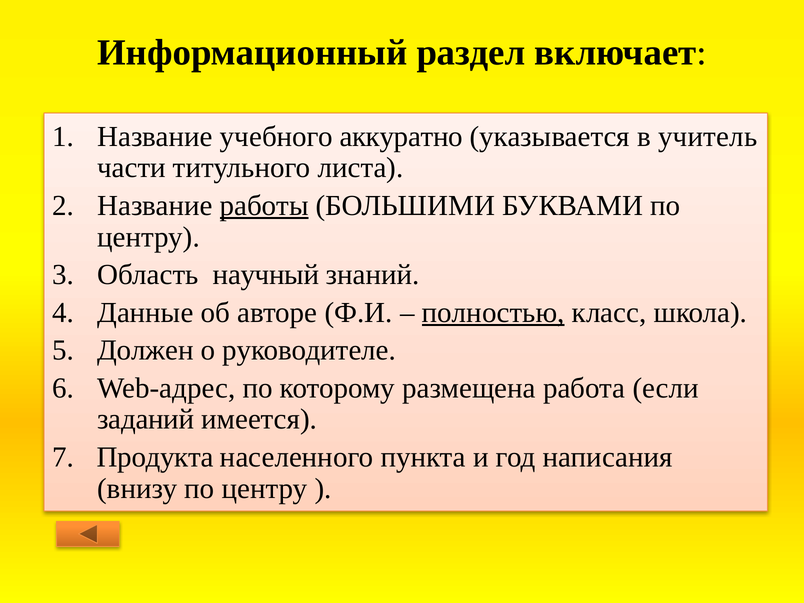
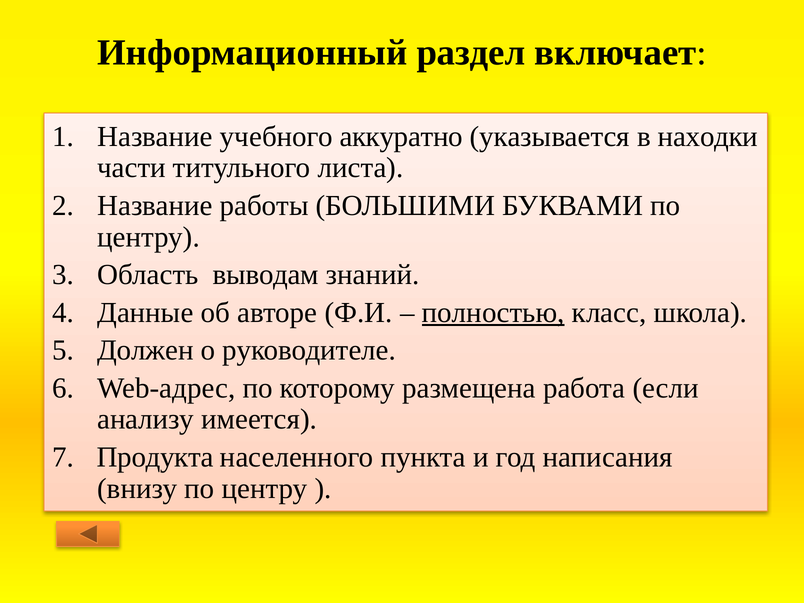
учитель: учитель -> находки
работы underline: present -> none
научный: научный -> выводам
заданий: заданий -> анализу
